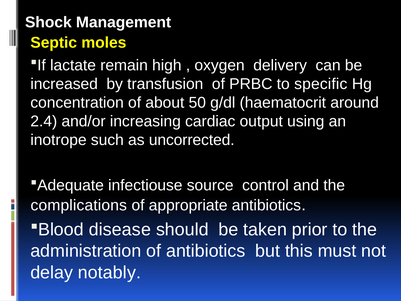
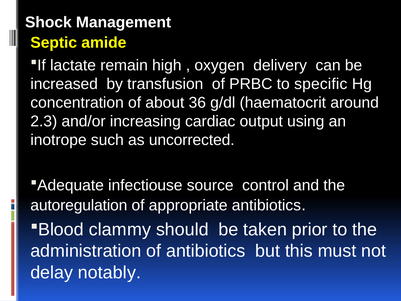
moles: moles -> amide
50: 50 -> 36
2.4: 2.4 -> 2.3
complications: complications -> autoregulation
disease: disease -> clammy
